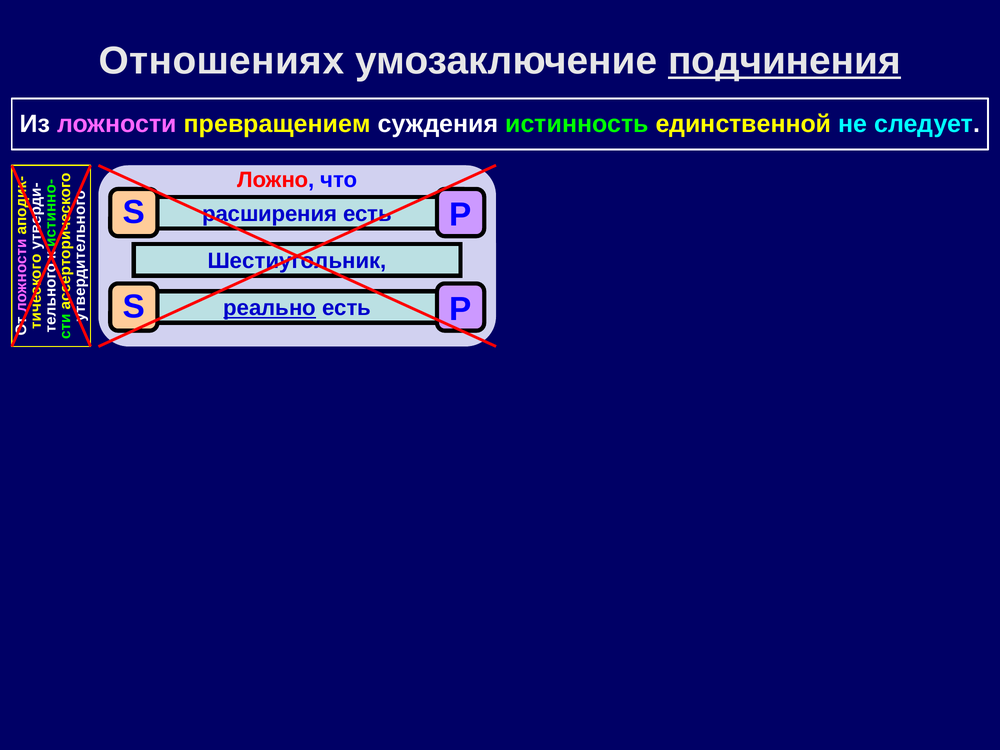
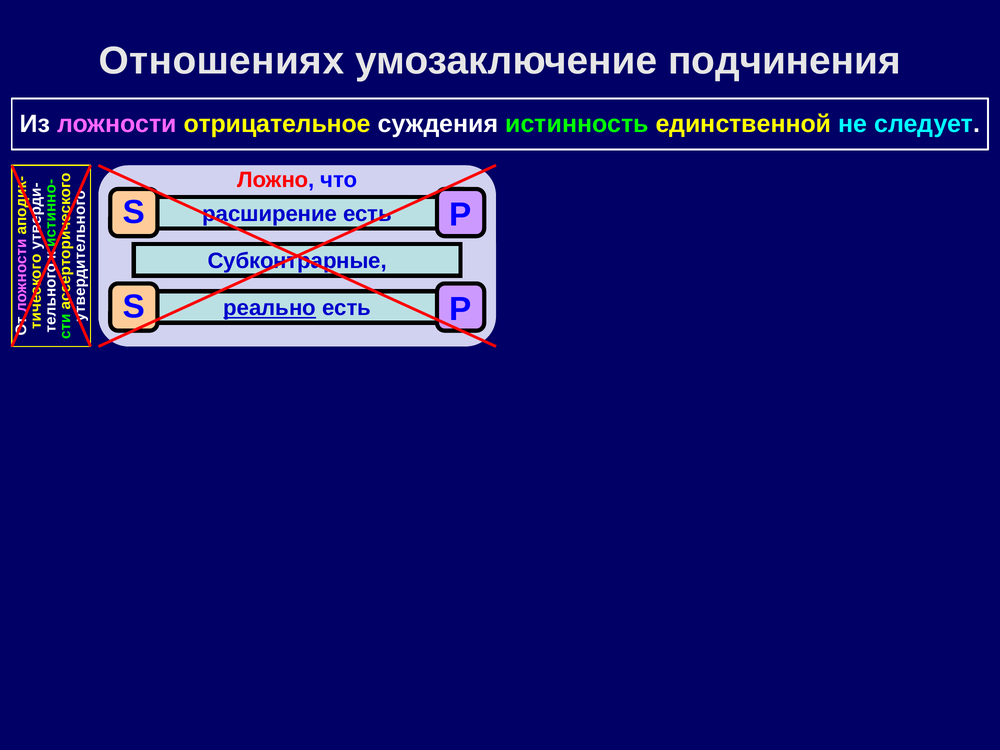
подчинения underline: present -> none
превращением: превращением -> отрицательное
расширения: расширения -> расширение
Шестиугольник: Шестиугольник -> Субконтрарные
